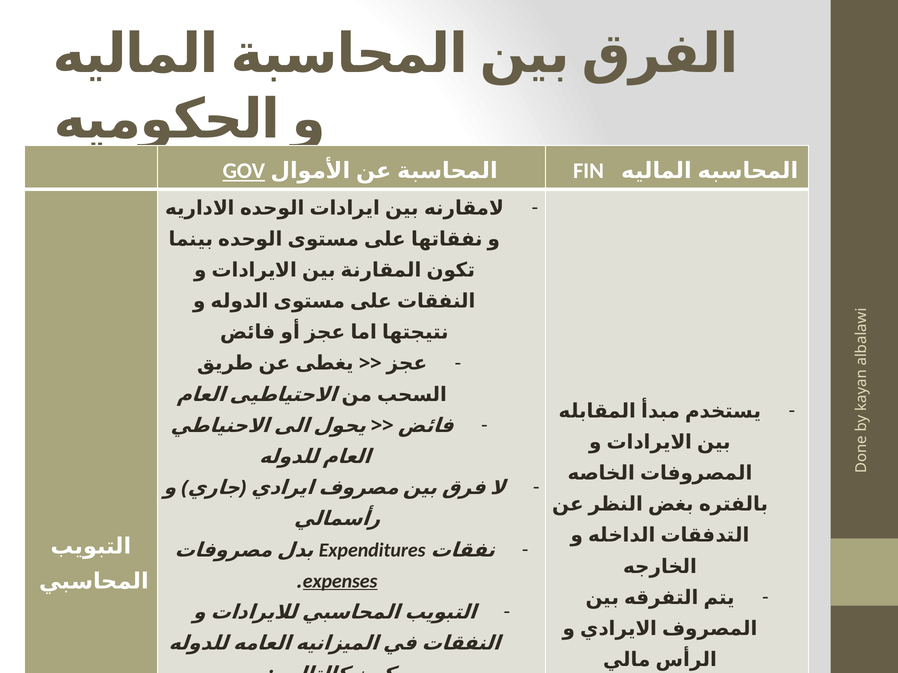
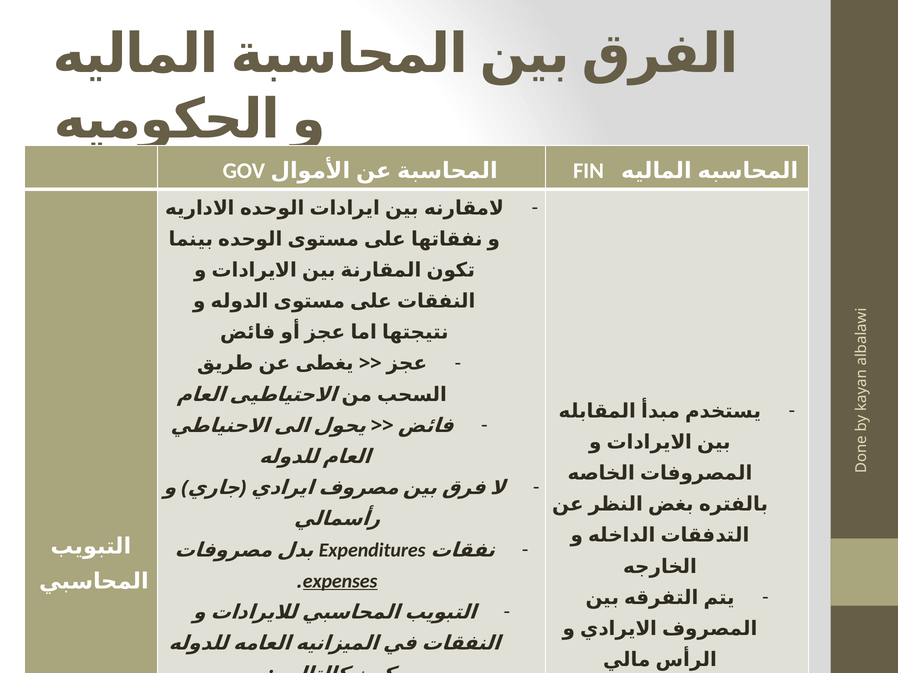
GOV underline: present -> none
